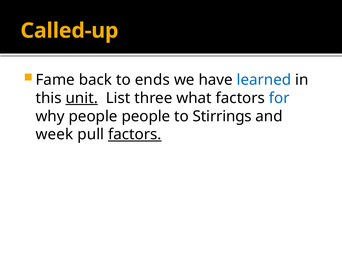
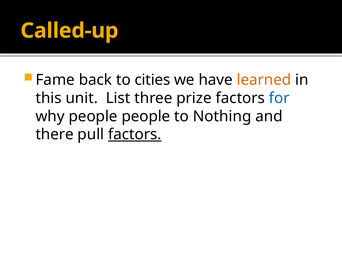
ends: ends -> cities
learned colour: blue -> orange
unit underline: present -> none
what: what -> prize
Stirrings: Stirrings -> Nothing
week: week -> there
